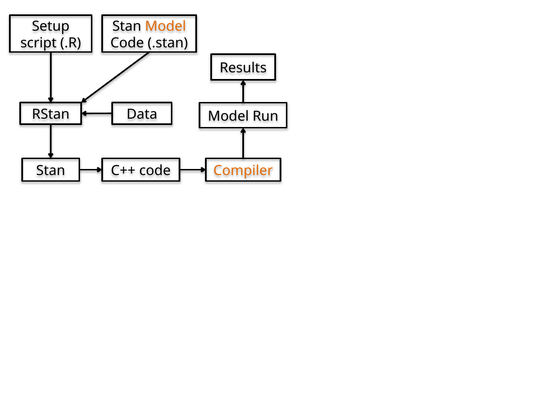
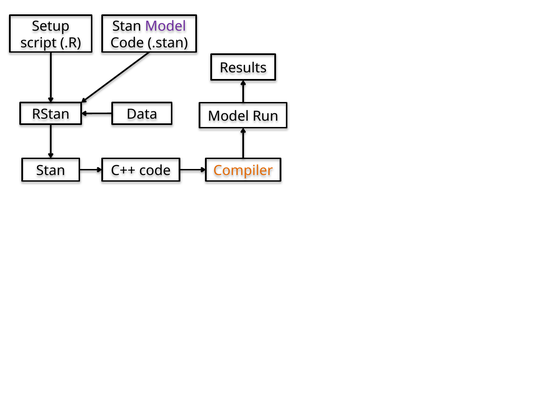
Model at (166, 26) colour: orange -> purple
